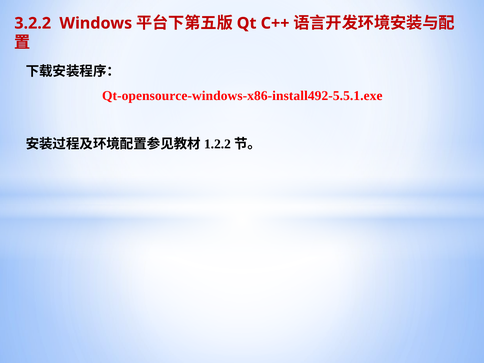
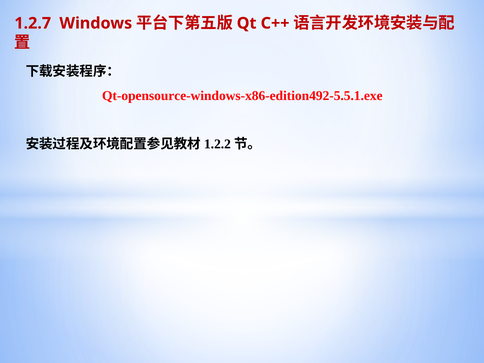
3.2.2: 3.2.2 -> 1.2.7
Qt-opensource-windows-x86-install492-5.5.1.exe: Qt-opensource-windows-x86-install492-5.5.1.exe -> Qt-opensource-windows-x86-edition492-5.5.1.exe
